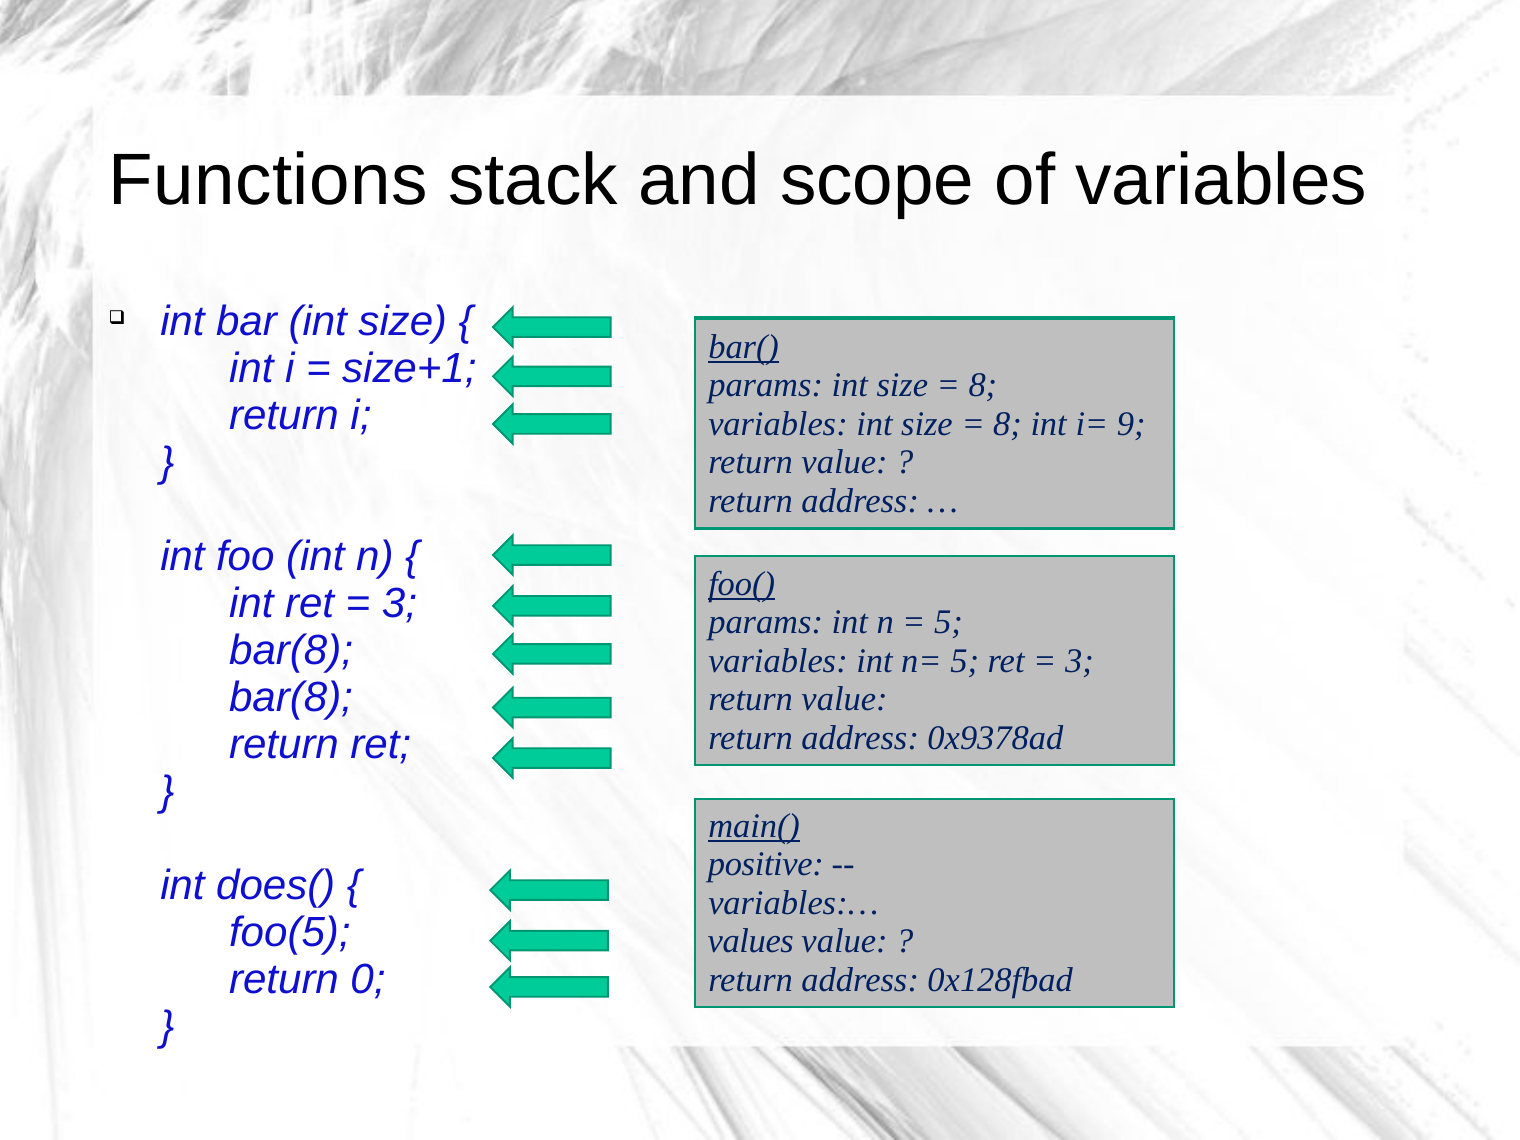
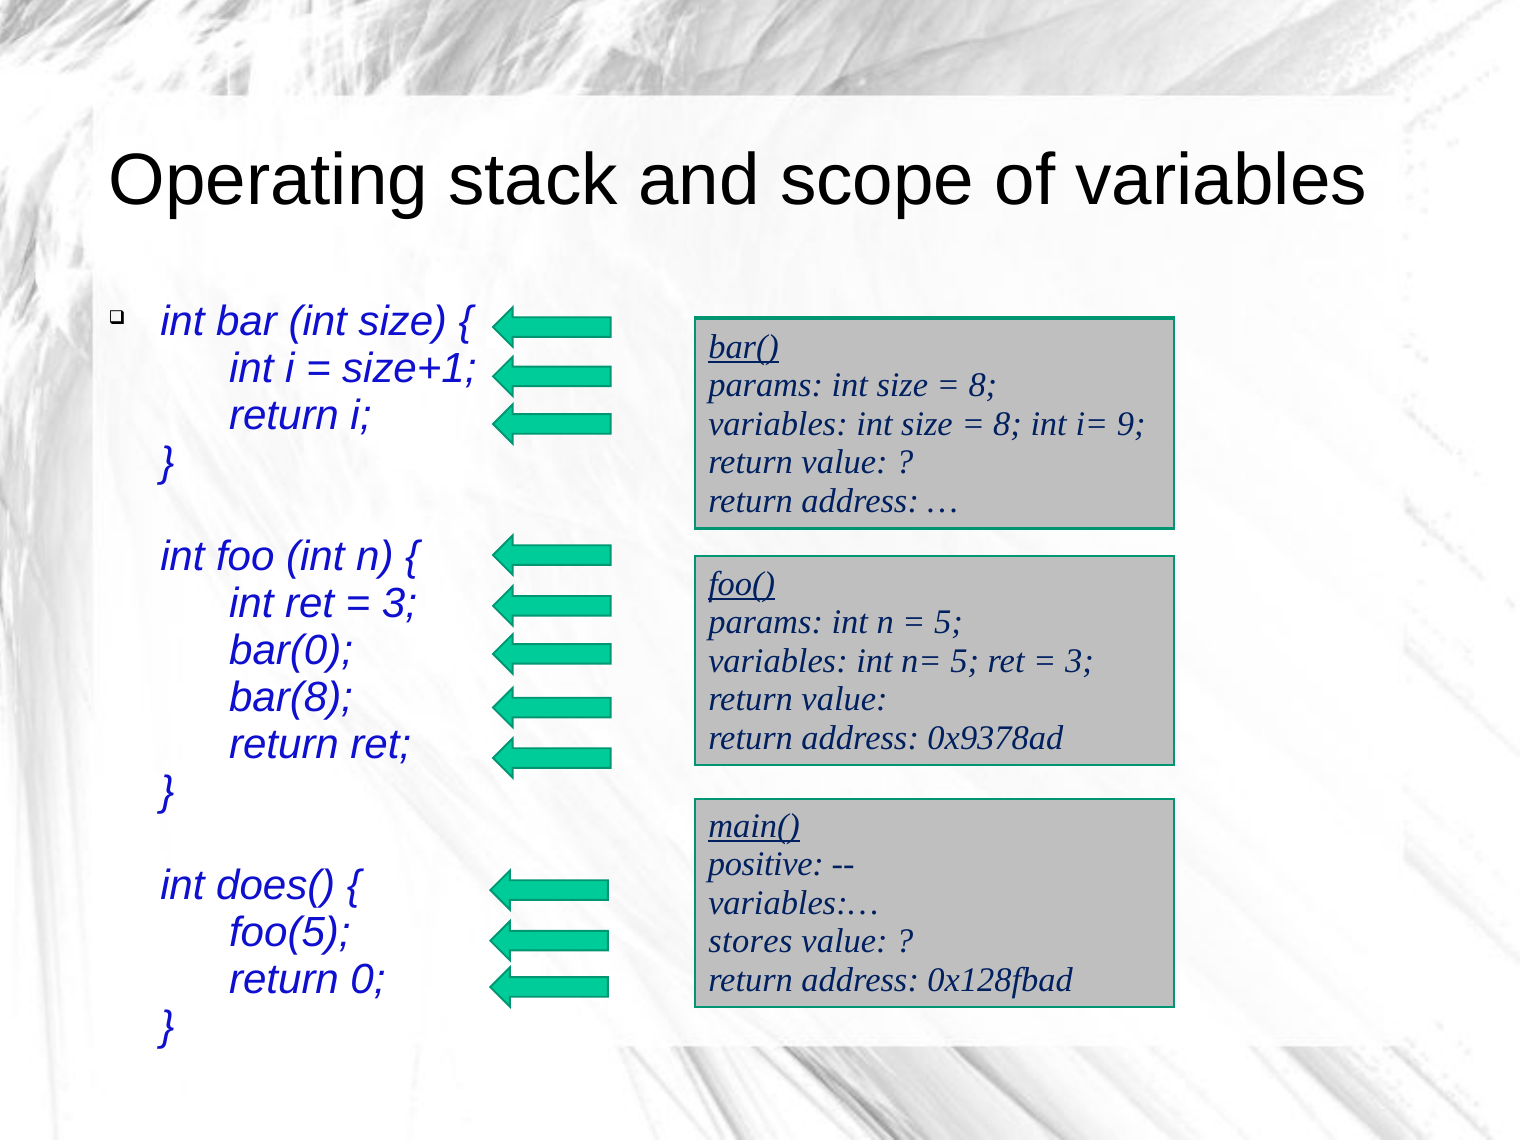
Functions: Functions -> Operating
bar(8 at (291, 651): bar(8 -> bar(0
values: values -> stores
